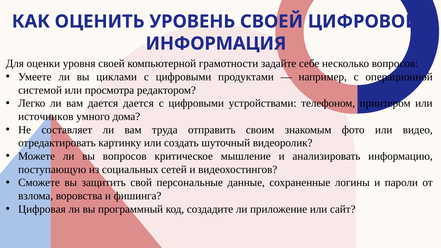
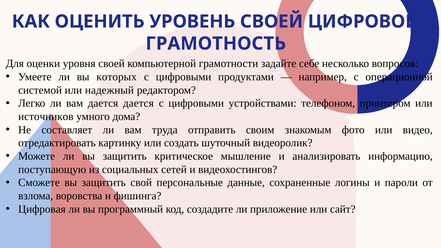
ИНФОРМАЦИЯ: ИНФОРМАЦИЯ -> ГРАМОТНОСТЬ
циклами: циклами -> которых
просмотра: просмотра -> надежный
ли вы вопросов: вопросов -> защитить
